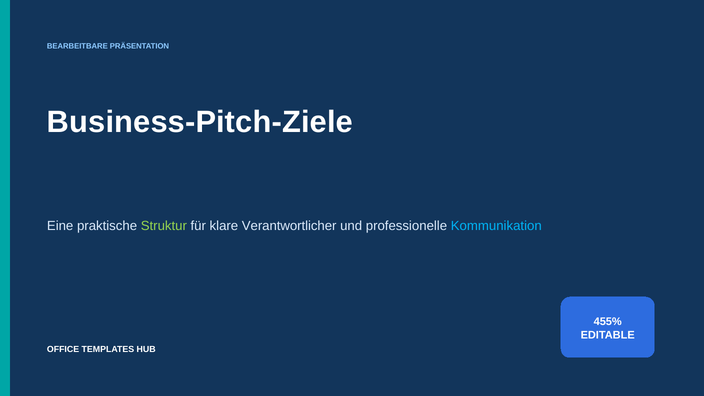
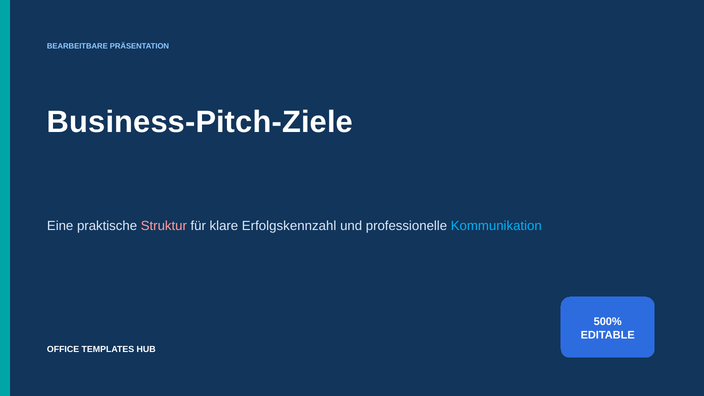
Struktur colour: light green -> pink
Verantwortlicher: Verantwortlicher -> Erfolgskennzahl
455%: 455% -> 500%
